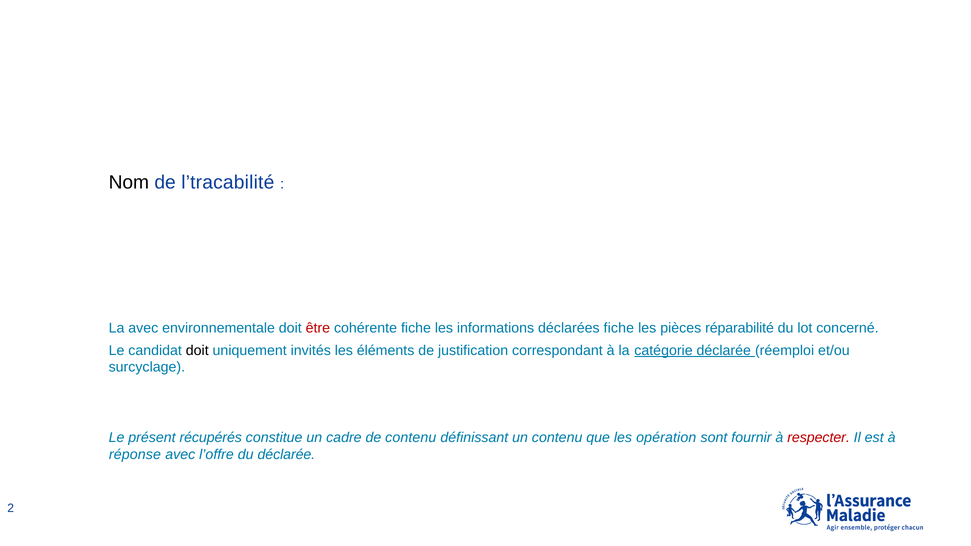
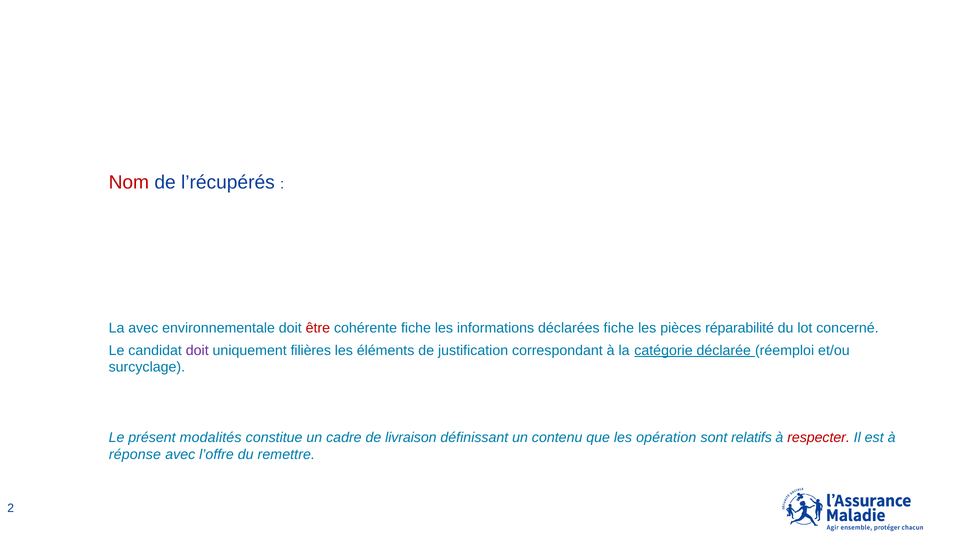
Nom colour: black -> red
l’tracabilité: l’tracabilité -> l’récupérés
doit at (197, 350) colour: black -> purple
invités: invités -> filières
récupérés: récupérés -> modalités
de contenu: contenu -> livraison
fournir: fournir -> relatifs
du déclarée: déclarée -> remettre
